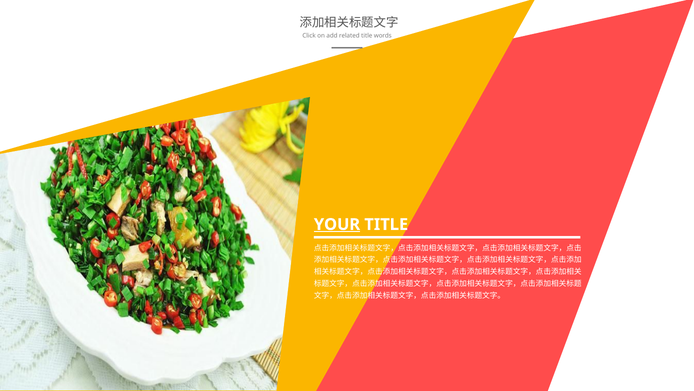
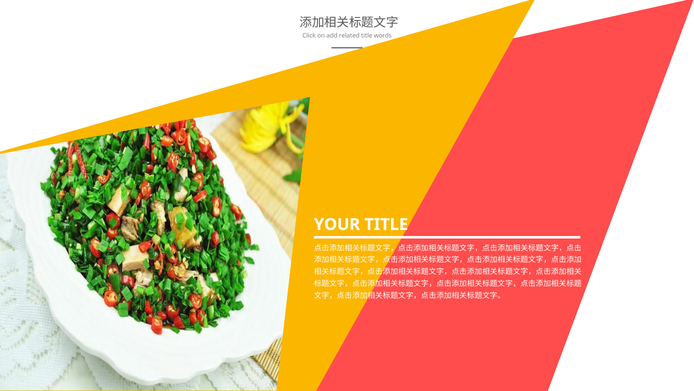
YOUR underline: present -> none
